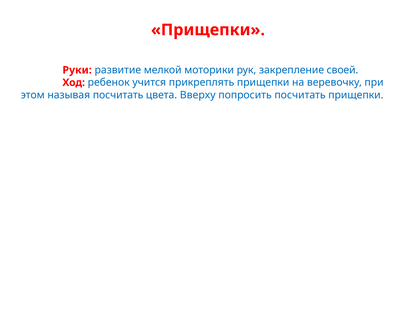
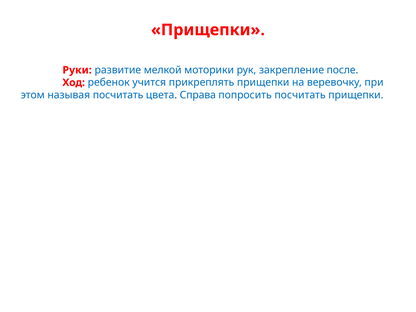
своей: своей -> после
Вверху: Вверху -> Справа
